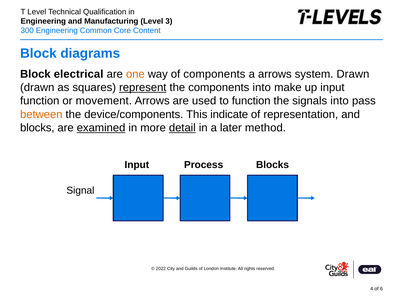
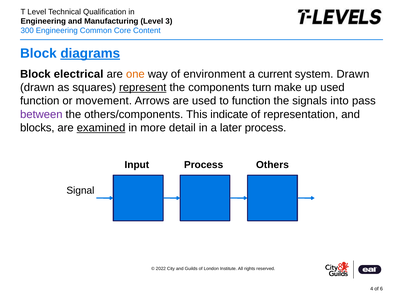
diagrams underline: none -> present
of components: components -> environment
a arrows: arrows -> current
components into: into -> turn
up input: input -> used
between colour: orange -> purple
device/components: device/components -> others/components
detail underline: present -> none
later method: method -> process
Process Blocks: Blocks -> Others
